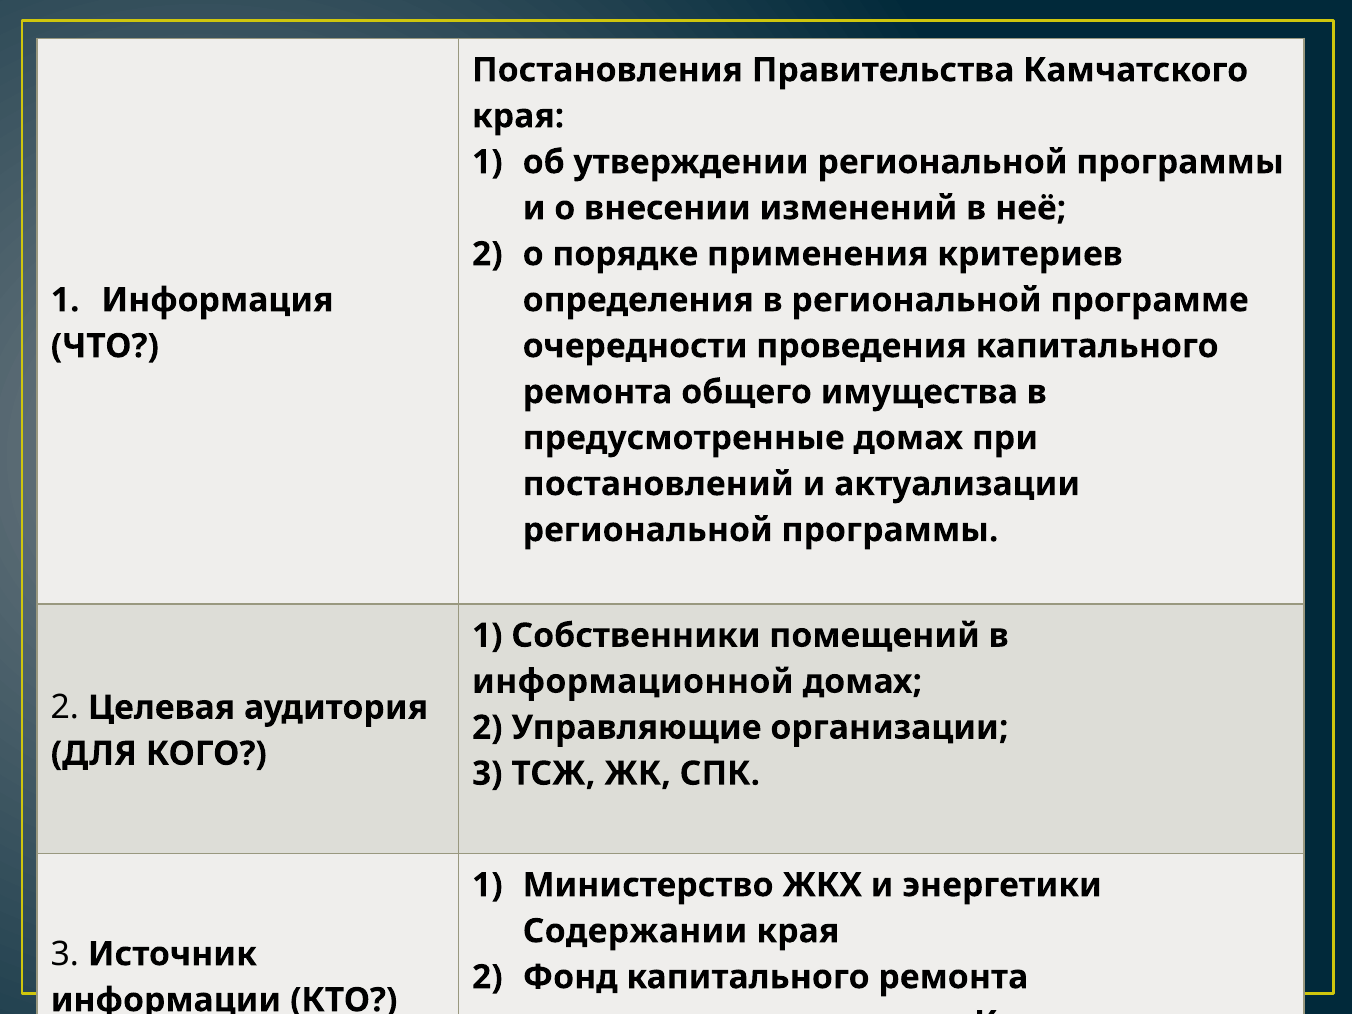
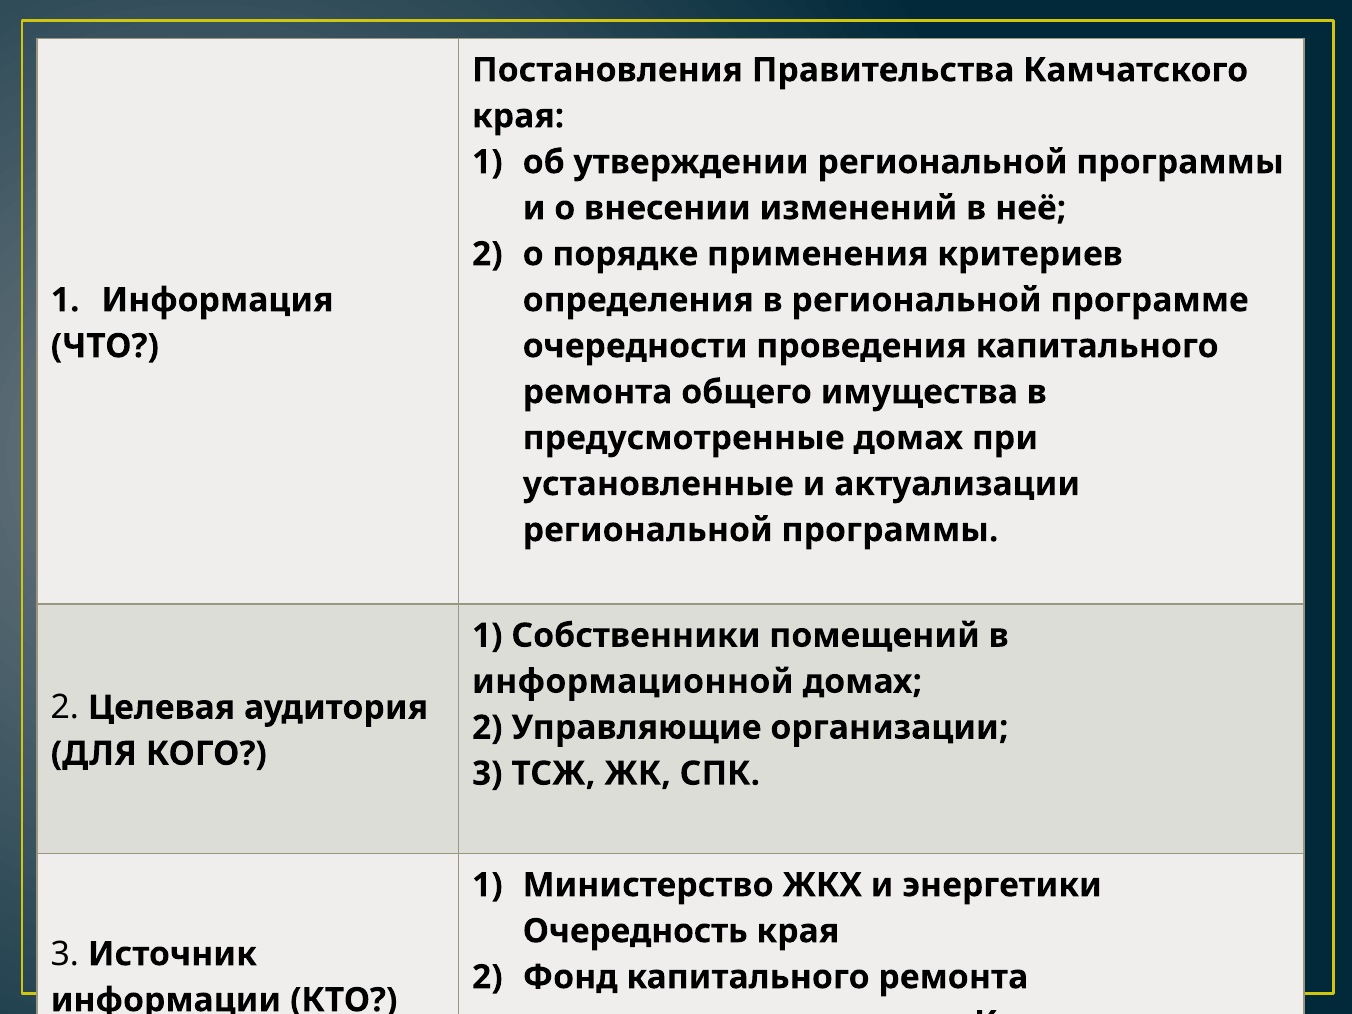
постановлений: постановлений -> установленные
Содержании: Содержании -> Очередность
